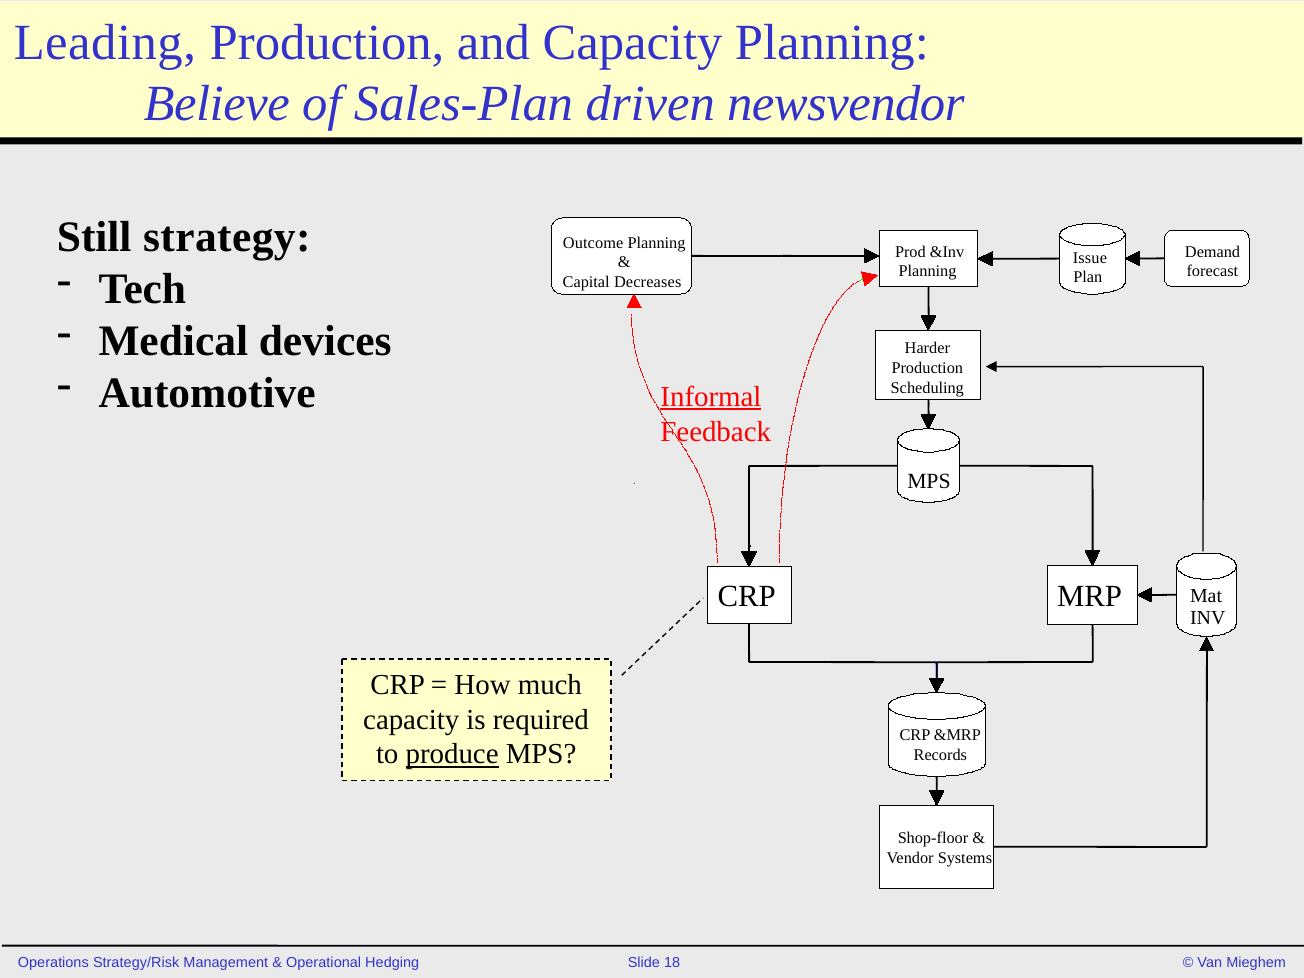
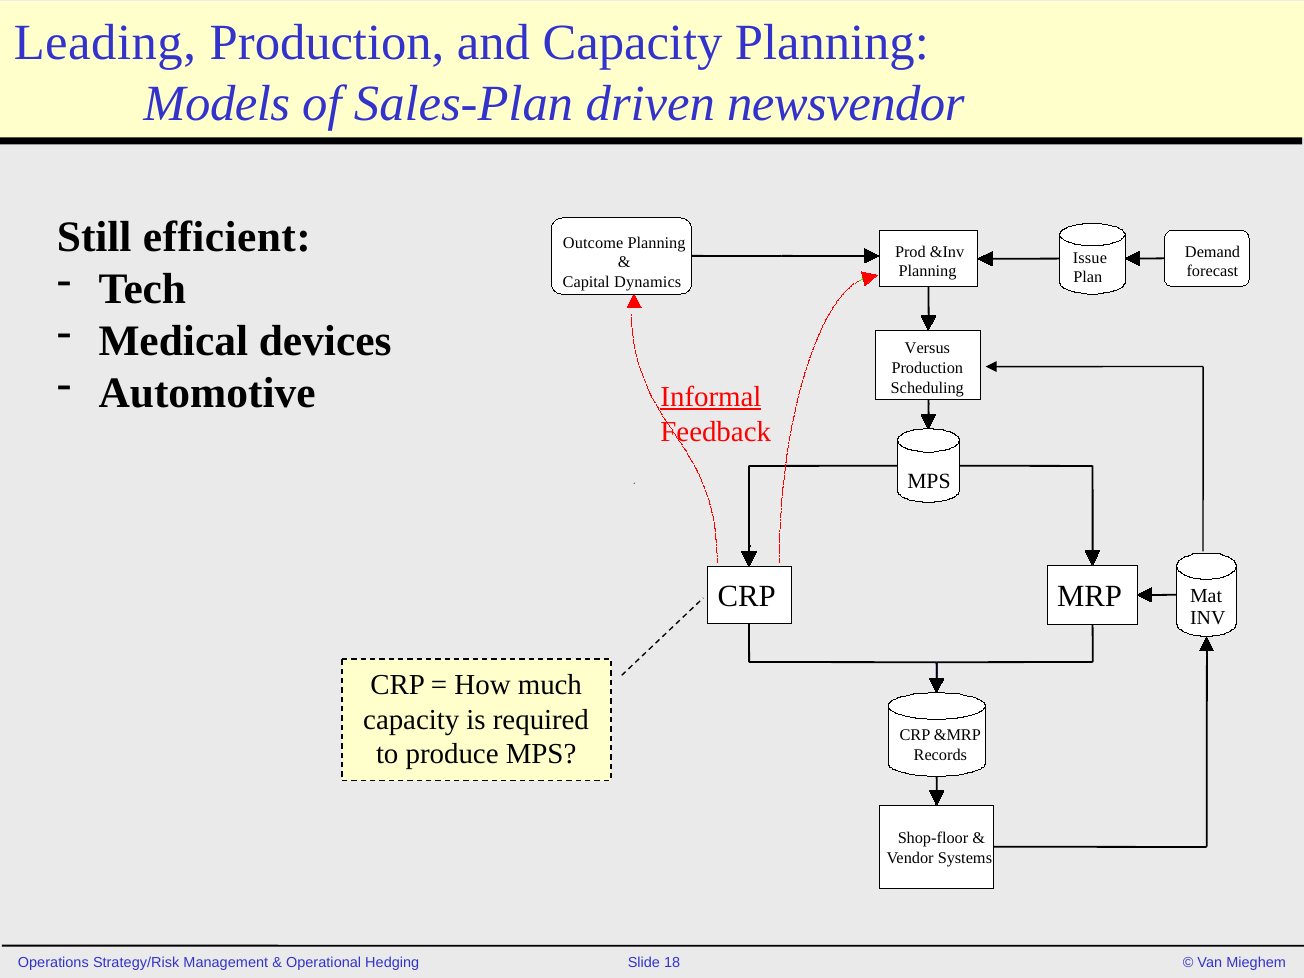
Believe: Believe -> Models
strategy: strategy -> efficient
Decreases: Decreases -> Dynamics
Harder: Harder -> Versus
produce underline: present -> none
